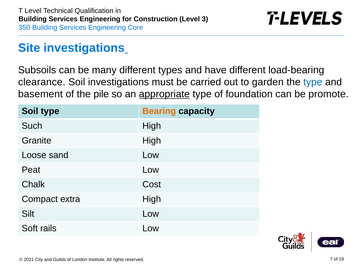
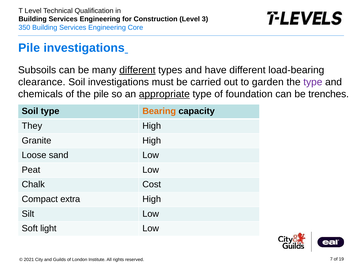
Site at (29, 48): Site -> Pile
different at (137, 70) underline: none -> present
type at (313, 82) colour: blue -> purple
basement: basement -> chemicals
promote: promote -> trenches
Such: Such -> They
rails: rails -> light
